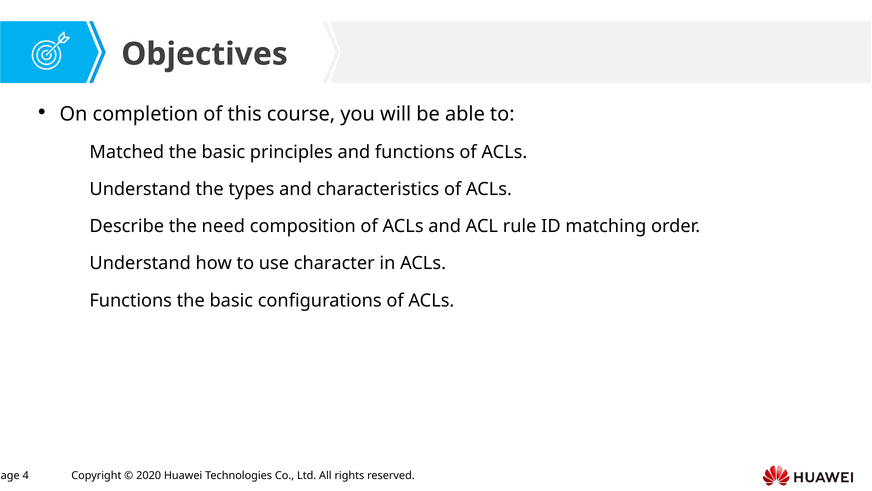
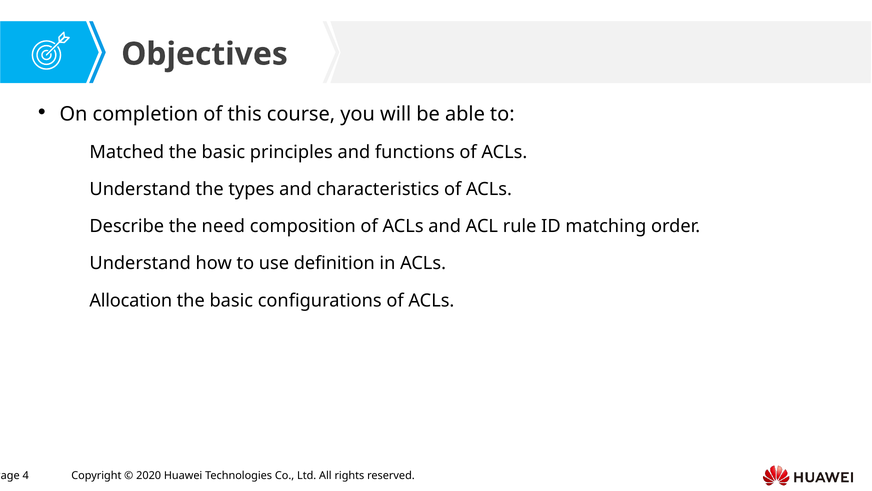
character: character -> definition
Functions at (131, 300): Functions -> Allocation
